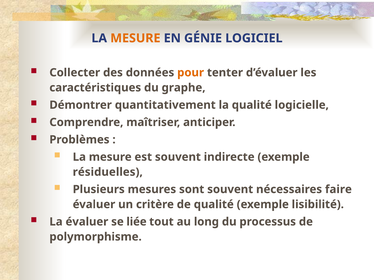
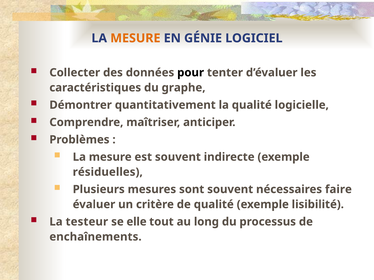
pour colour: orange -> black
La évaluer: évaluer -> testeur
liée: liée -> elle
polymorphisme: polymorphisme -> enchaînements
